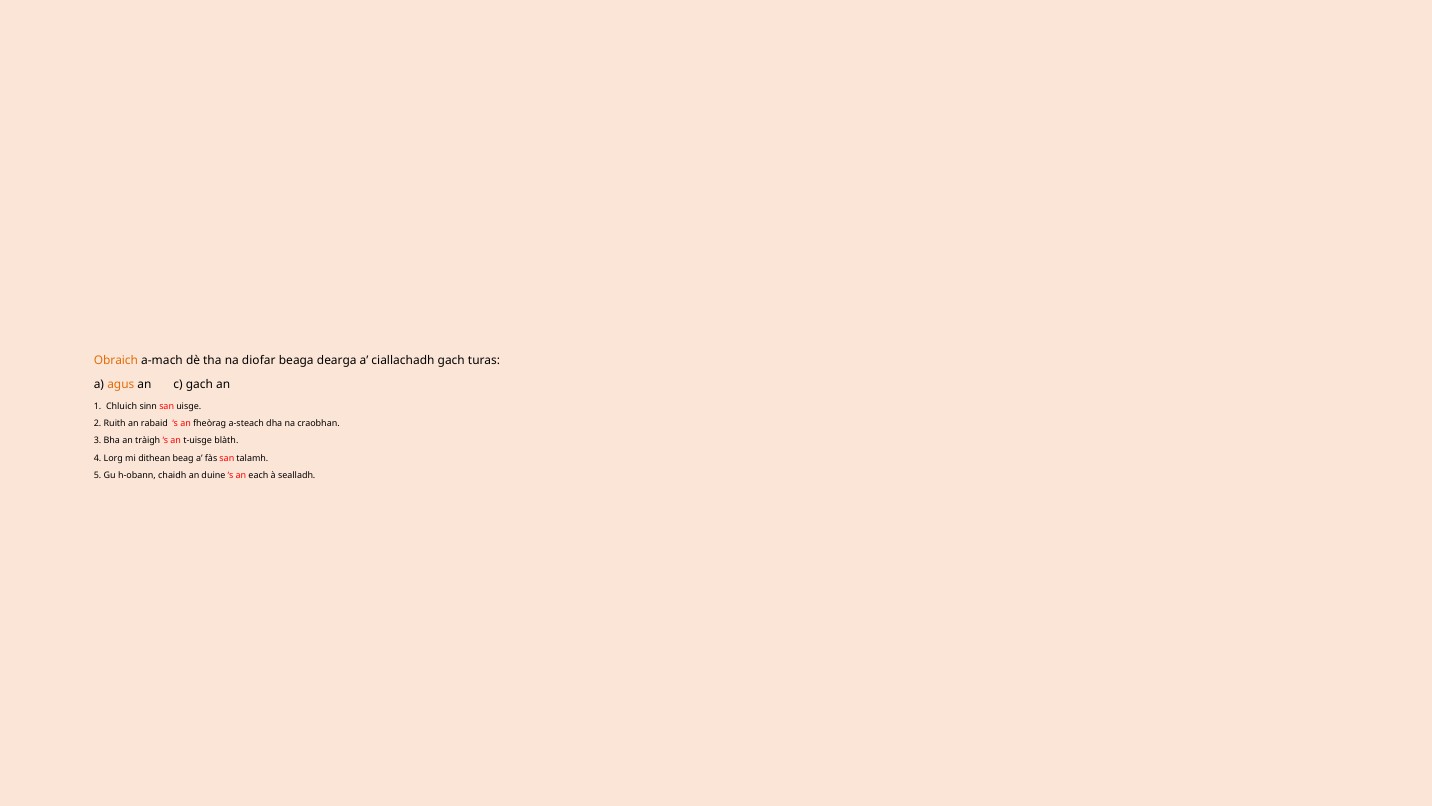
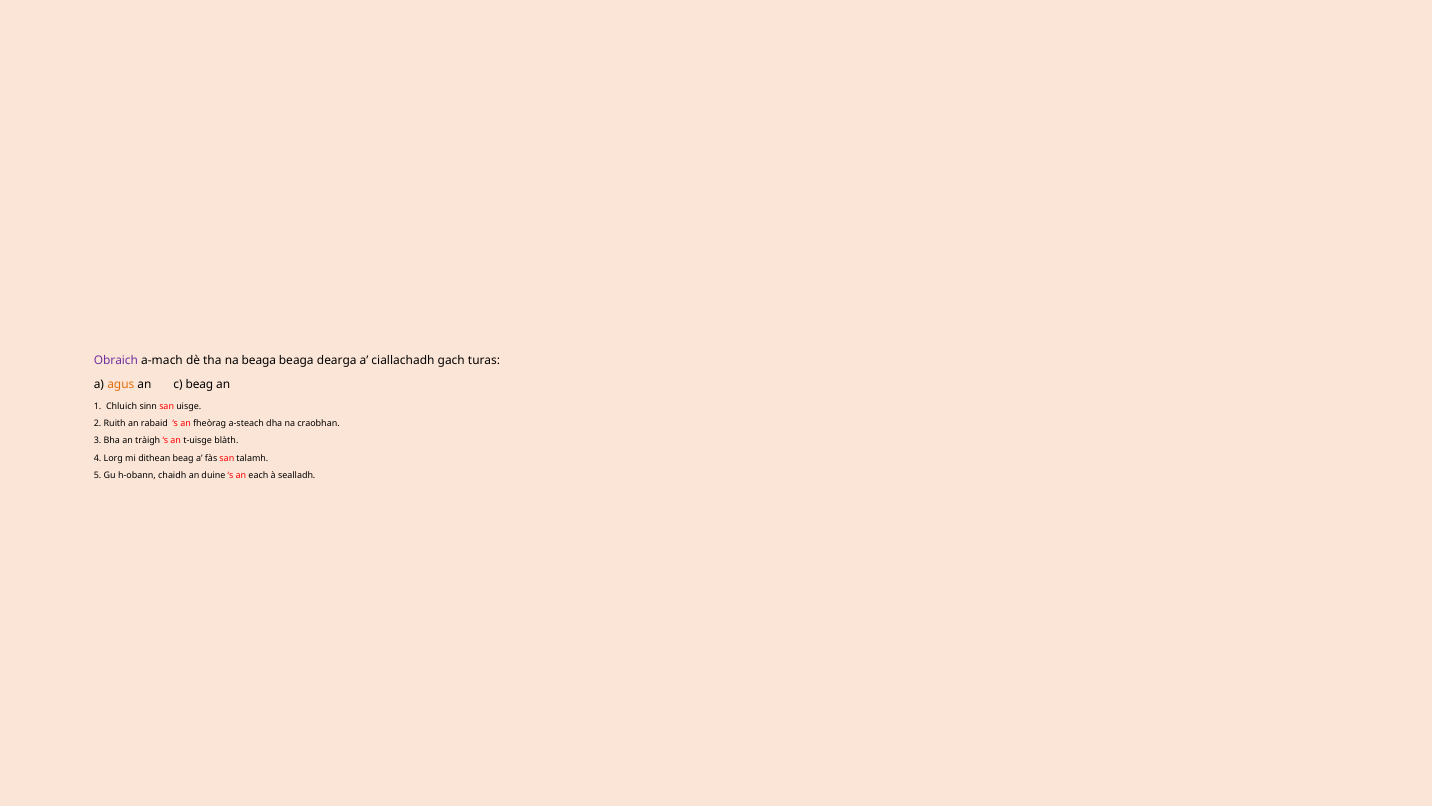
Obraich colour: orange -> purple
na diofar: diofar -> beaga
c gach: gach -> beag
